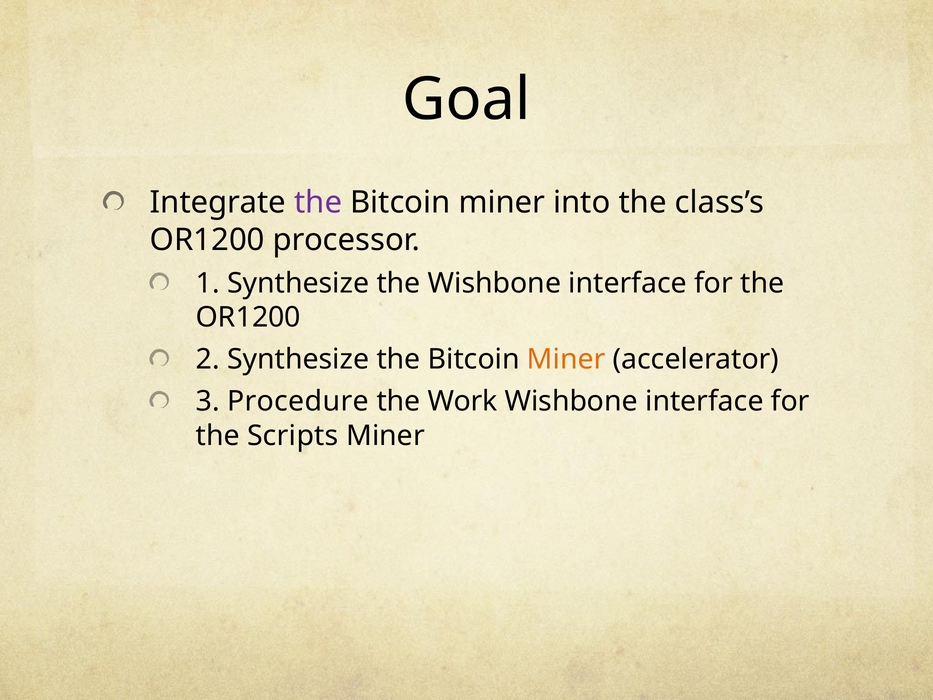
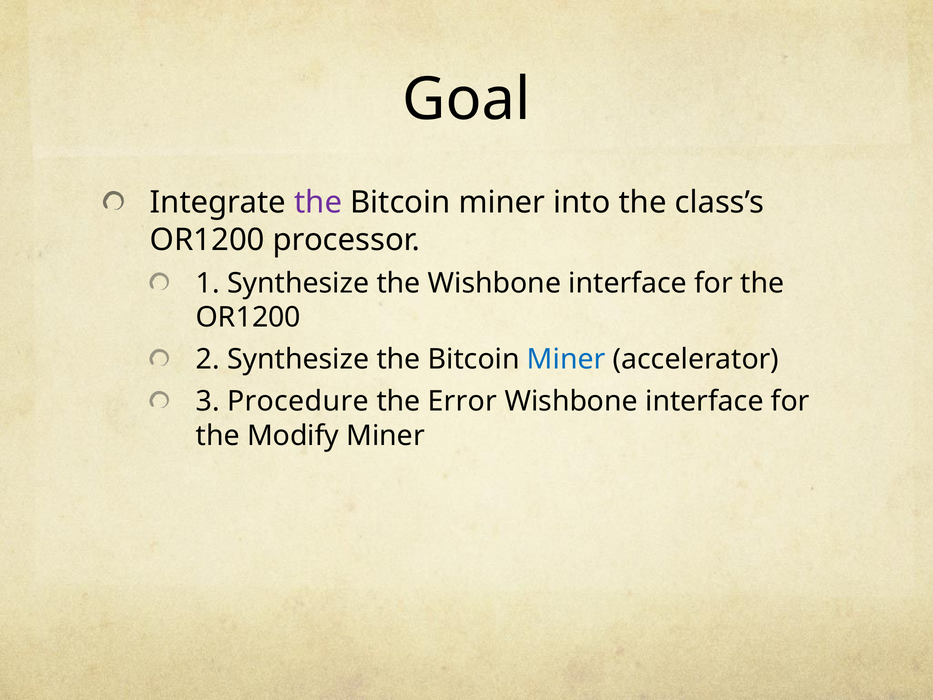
Miner at (566, 359) colour: orange -> blue
Work: Work -> Error
Scripts: Scripts -> Modify
